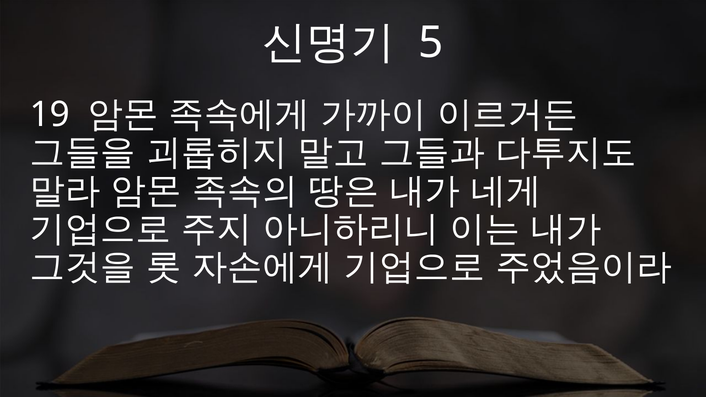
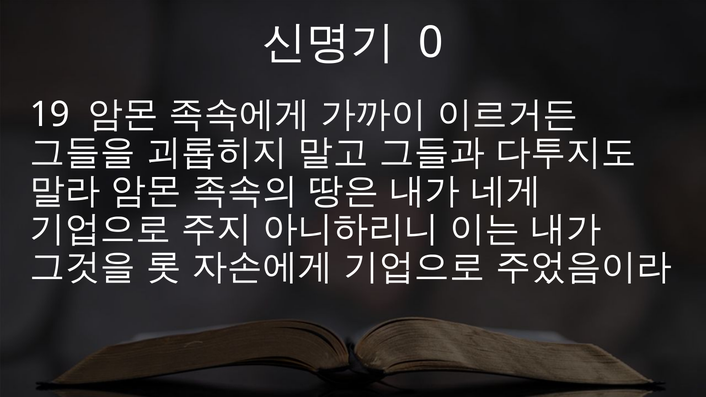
5: 5 -> 0
